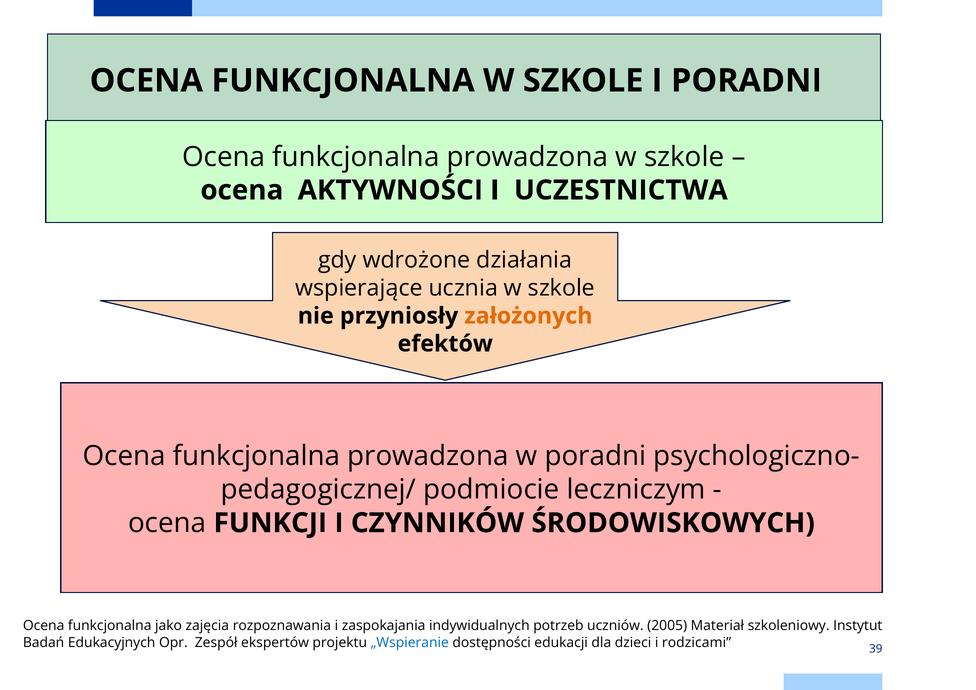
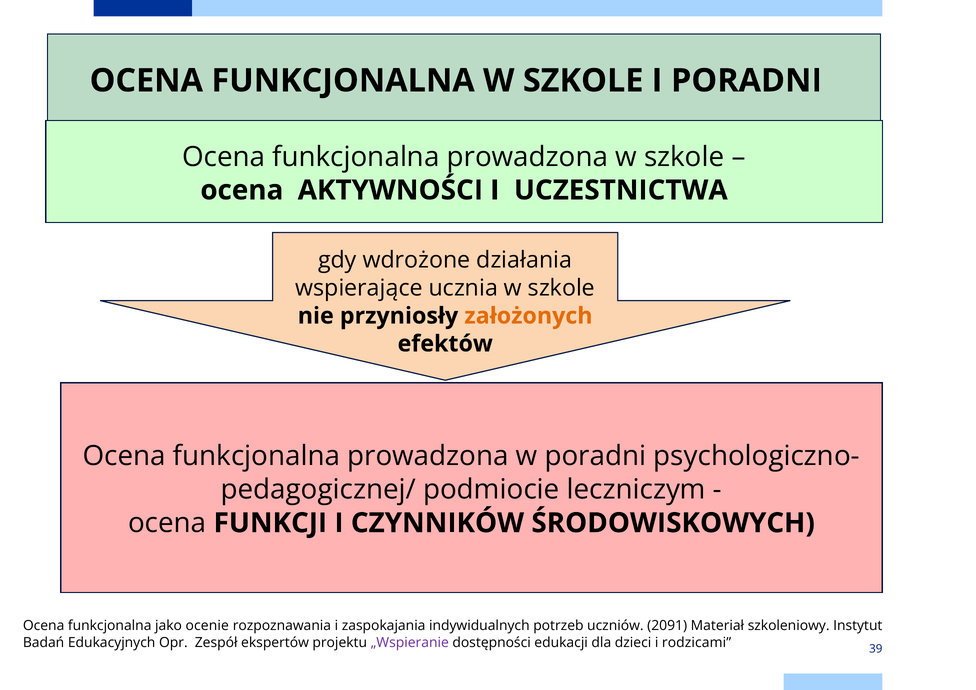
zajęcia: zajęcia -> ocenie
2005: 2005 -> 2091
„Wspieranie colour: blue -> purple
